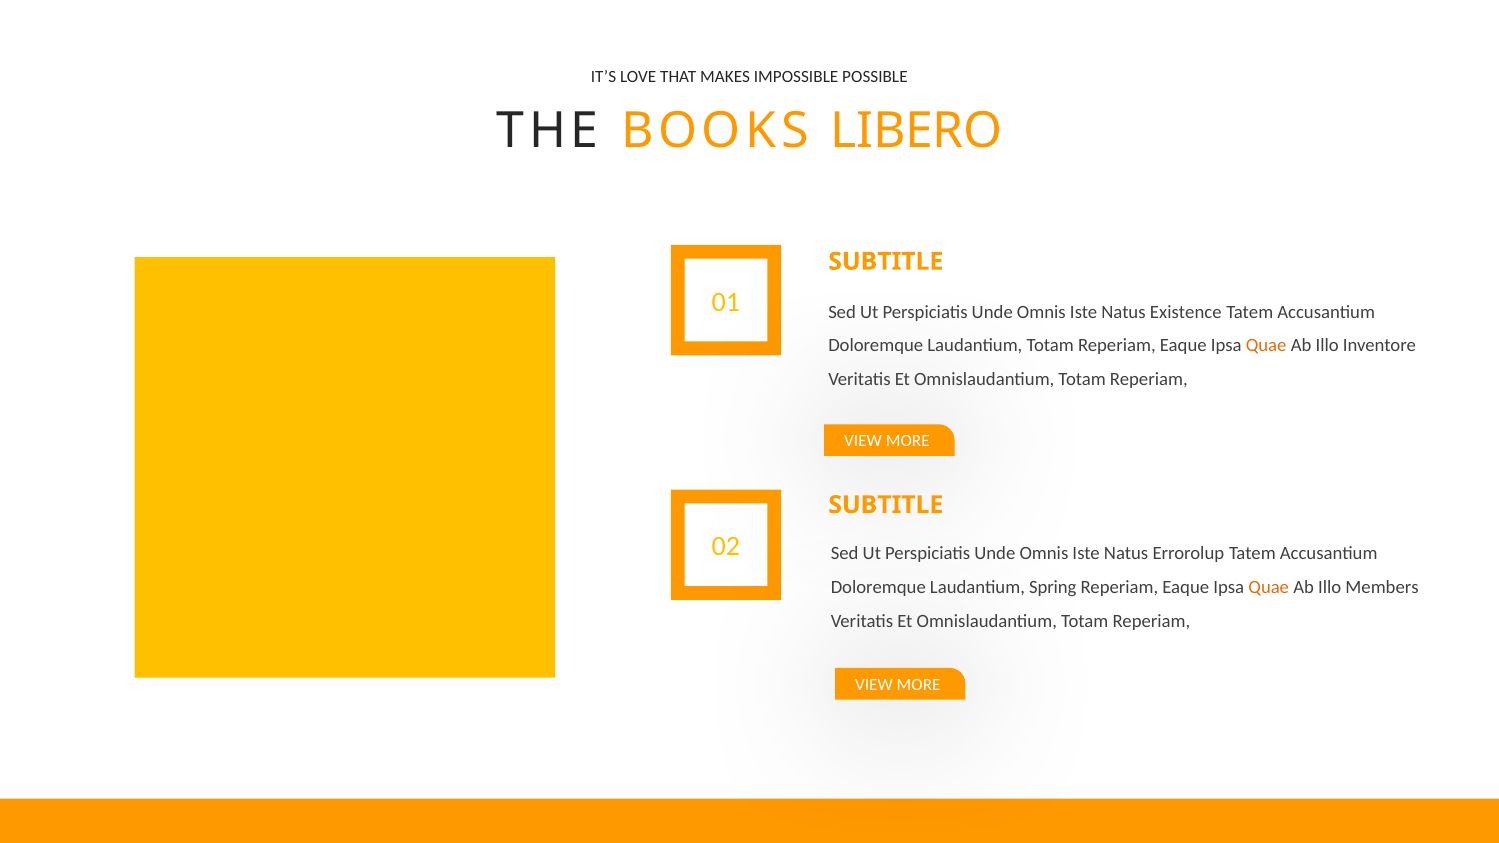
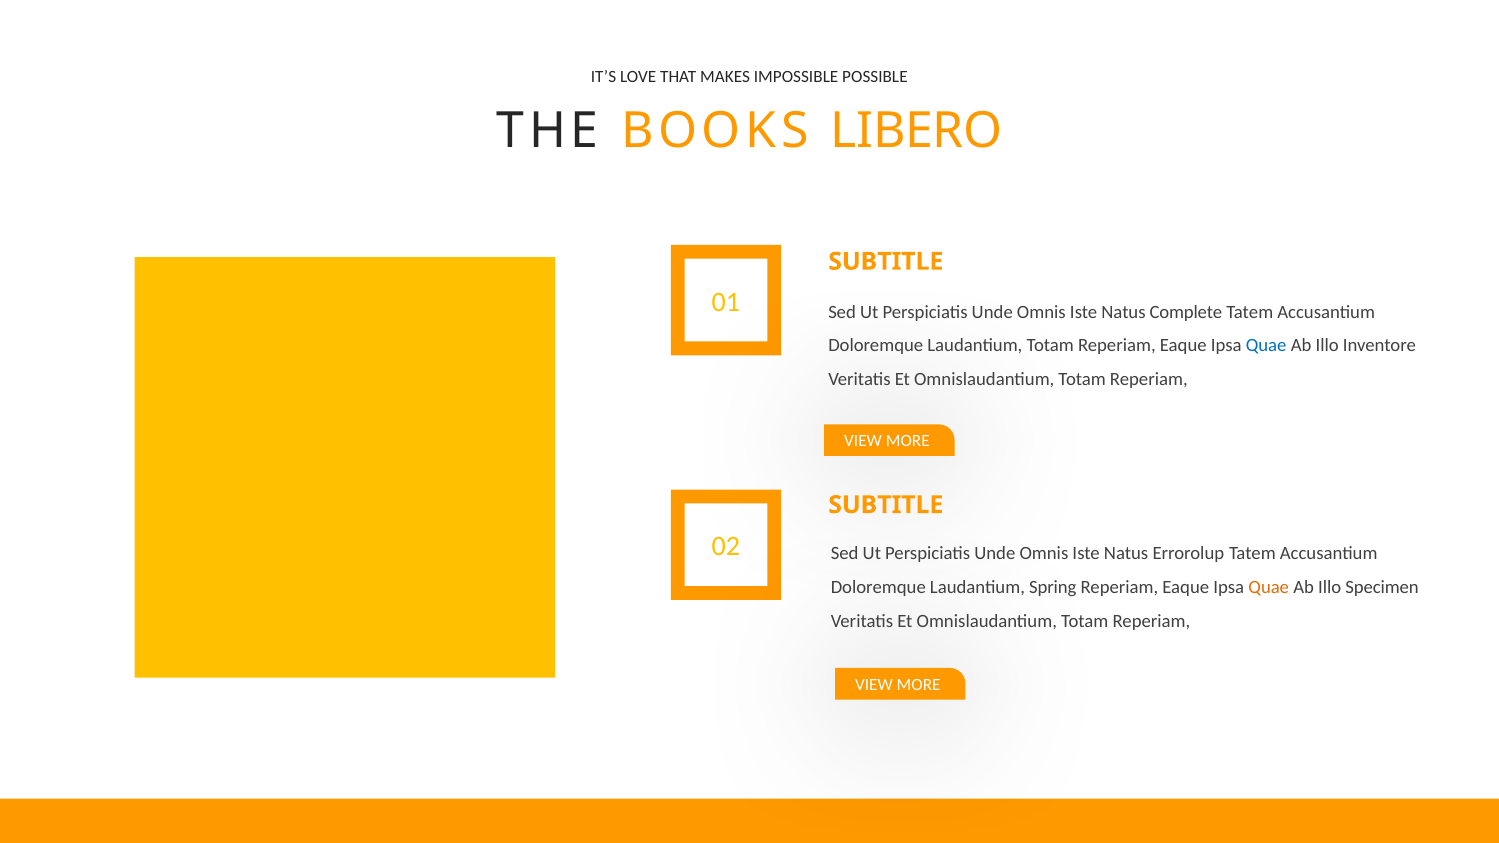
Existence: Existence -> Complete
Quae at (1266, 346) colour: orange -> blue
Members: Members -> Specimen
